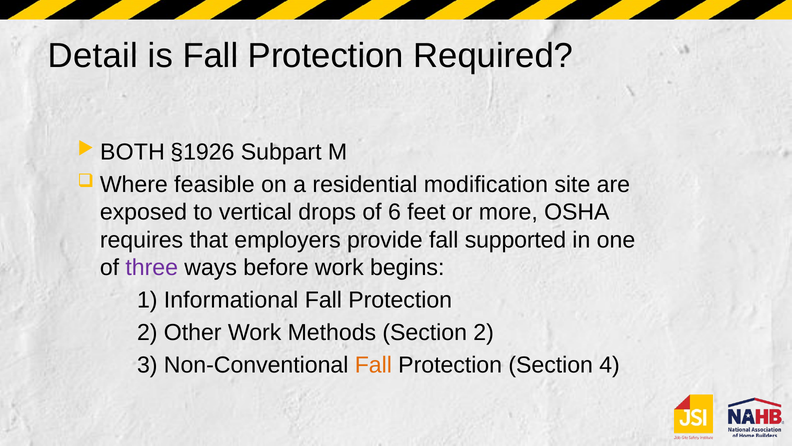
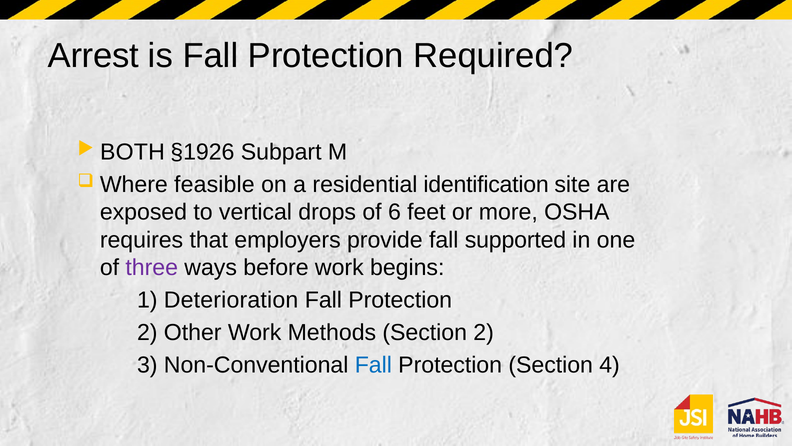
Detail: Detail -> Arrest
modification: modification -> identification
Informational: Informational -> Deterioration
Fall at (373, 364) colour: orange -> blue
